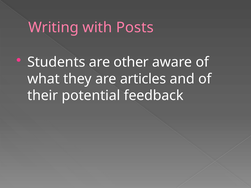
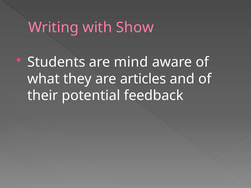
Posts: Posts -> Show
other: other -> mind
